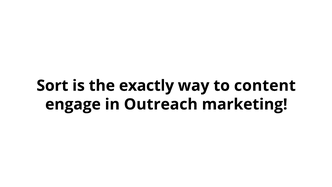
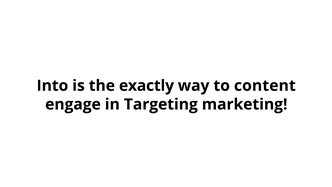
Sort: Sort -> Into
Outreach: Outreach -> Targeting
